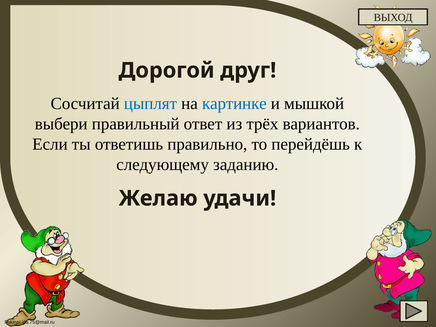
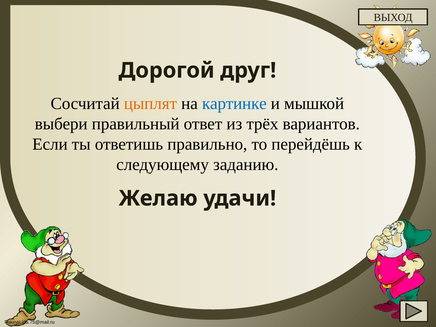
цыплят colour: blue -> orange
